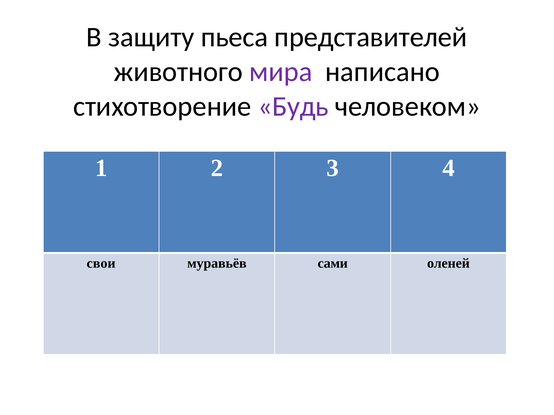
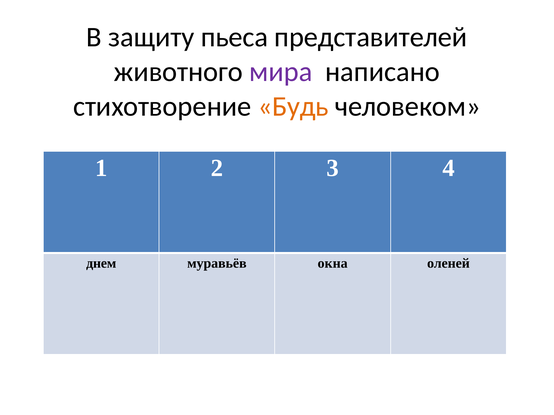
Будь colour: purple -> orange
свои: свои -> днем
сами: сами -> окна
